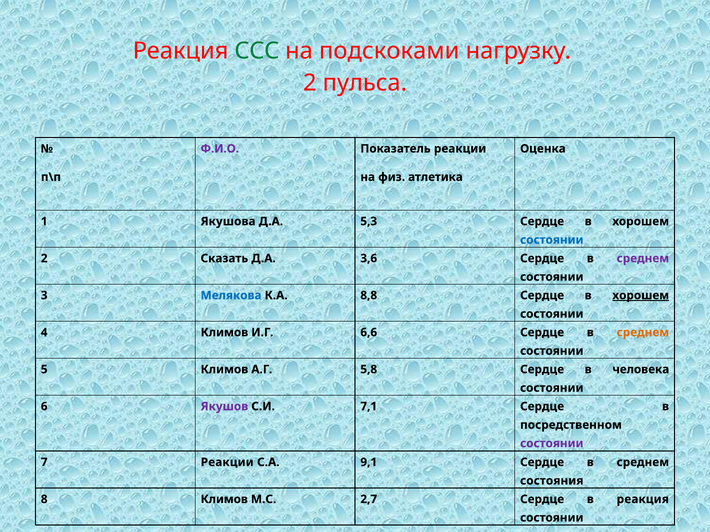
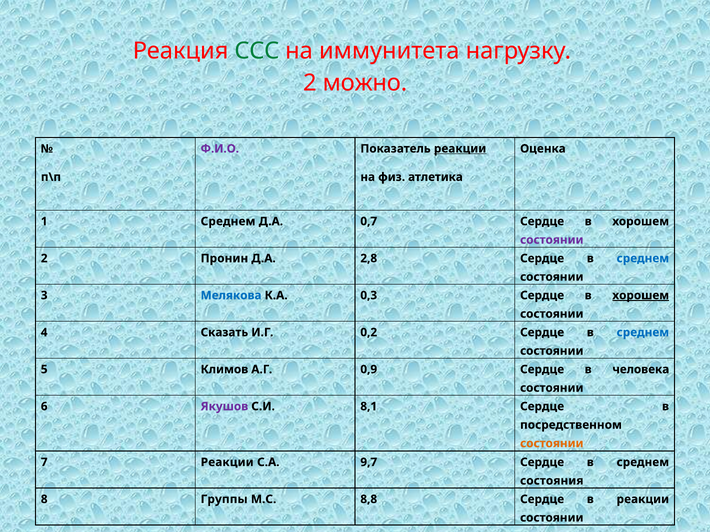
подскоками: подскоками -> иммунитета
пульса: пульса -> можно
реакции at (460, 149) underline: none -> present
1 Якушова: Якушова -> Среднем
5,3: 5,3 -> 0,7
состоянии at (552, 240) colour: blue -> purple
Сказать: Сказать -> Пронин
3,6: 3,6 -> 2,8
среднем at (643, 259) colour: purple -> blue
8,8: 8,8 -> 0,3
4 Климов: Климов -> Сказать
6,6: 6,6 -> 0,2
среднем at (643, 333) colour: orange -> blue
5,8: 5,8 -> 0,9
7,1: 7,1 -> 8,1
состоянии at (552, 444) colour: purple -> orange
9,1: 9,1 -> 9,7
8 Климов: Климов -> Группы
2,7: 2,7 -> 8,8
в реакция: реакция -> реакции
